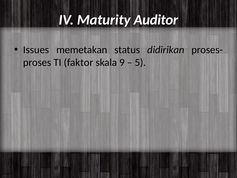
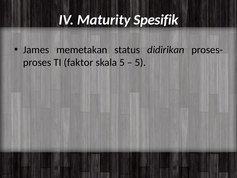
Auditor: Auditor -> Spesifik
Issues: Issues -> James
skala 9: 9 -> 5
